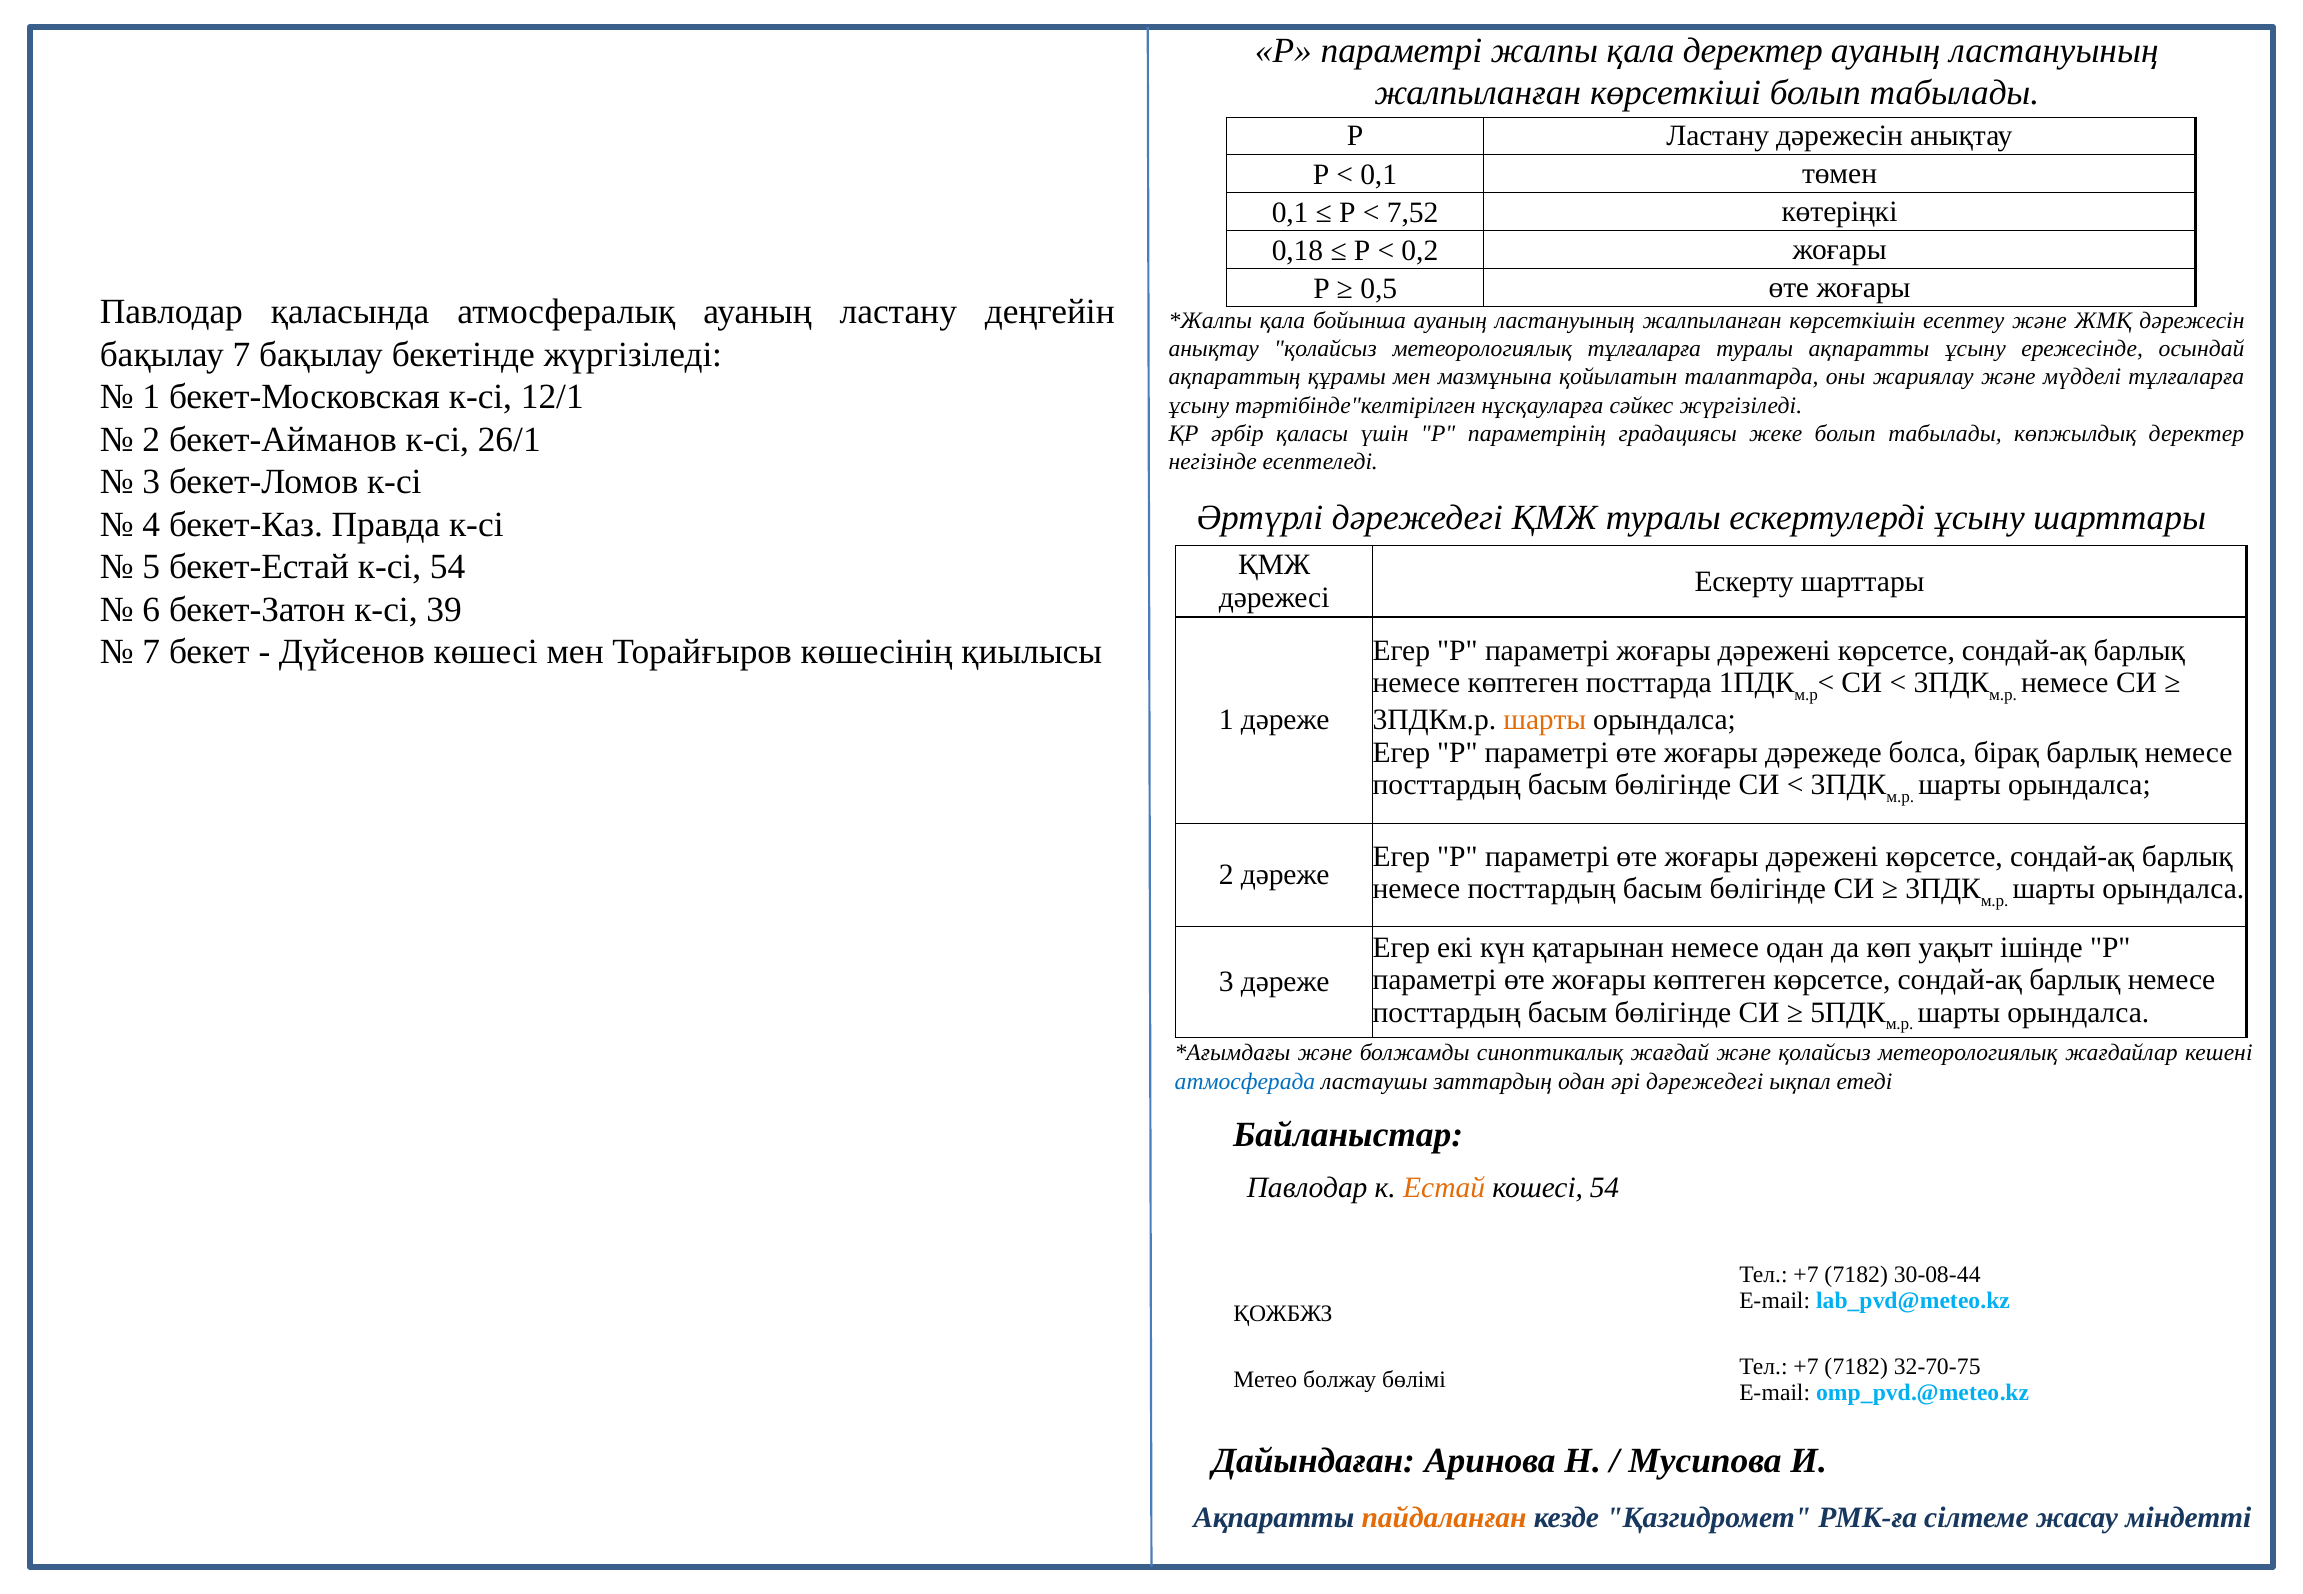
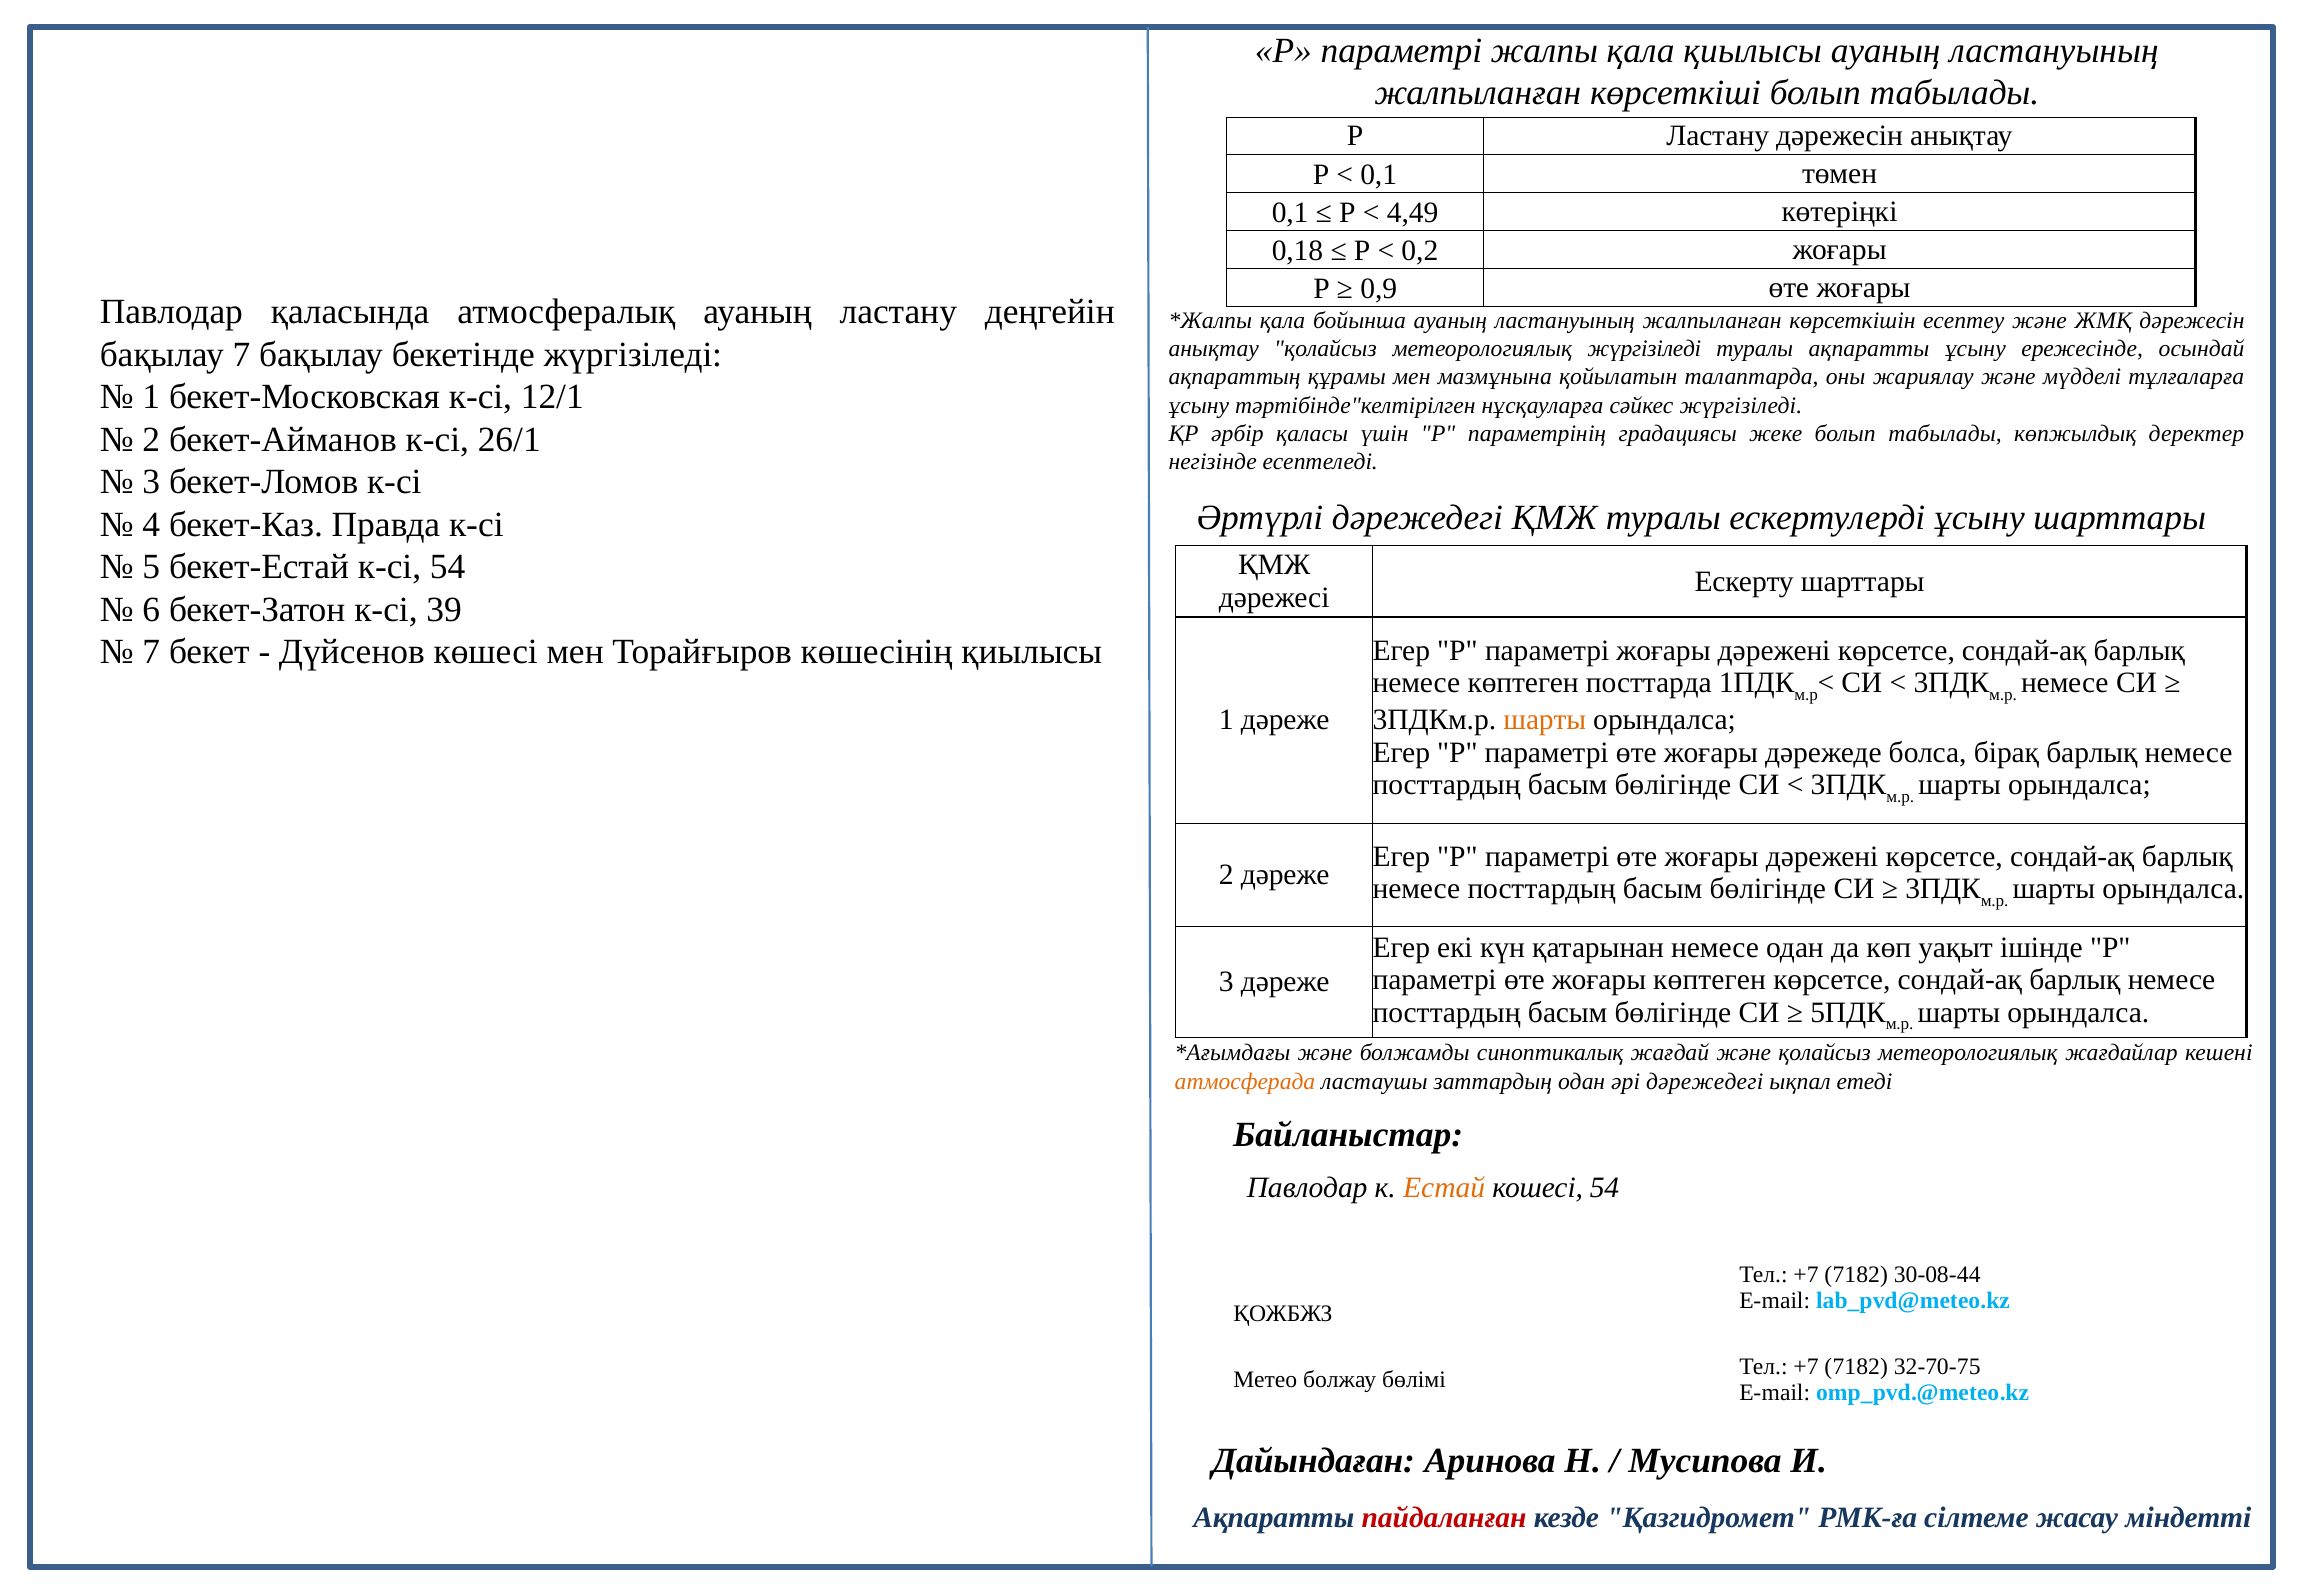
қала деректер: деректер -> қиылысы
7,52: 7,52 -> 4,49
0,5: 0,5 -> 0,9
метеорологиялық тұлғаларға: тұлғаларға -> жүргізіледі
атмосферада colour: blue -> orange
пайдаланған colour: orange -> red
